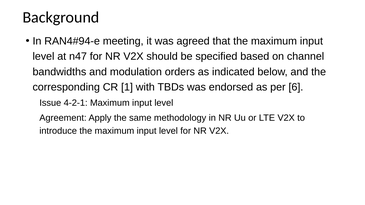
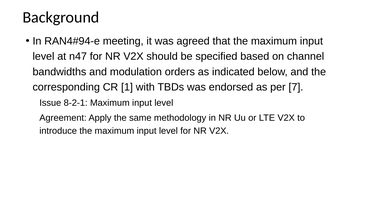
6: 6 -> 7
4-2-1: 4-2-1 -> 8-2-1
